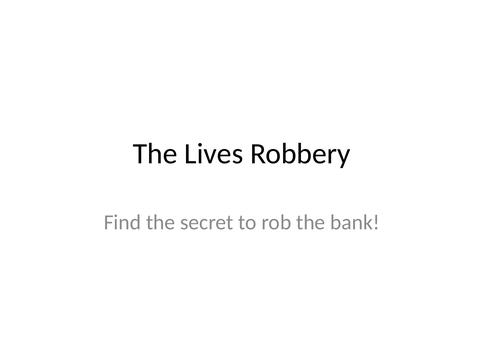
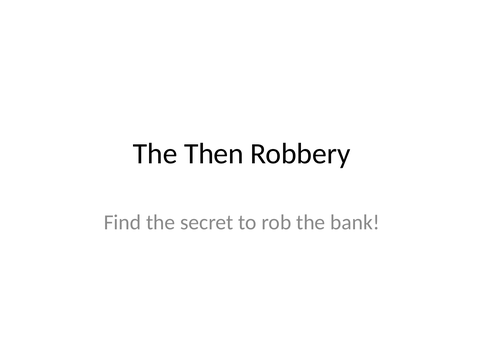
Lives: Lives -> Then
